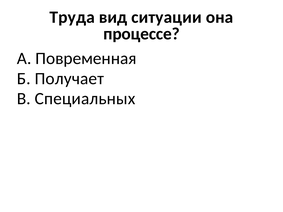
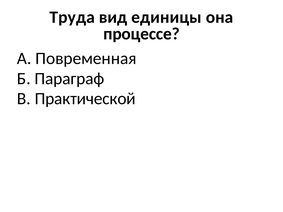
ситуации: ситуации -> единицы
Получает: Получает -> Параграф
Специальных: Специальных -> Практической
